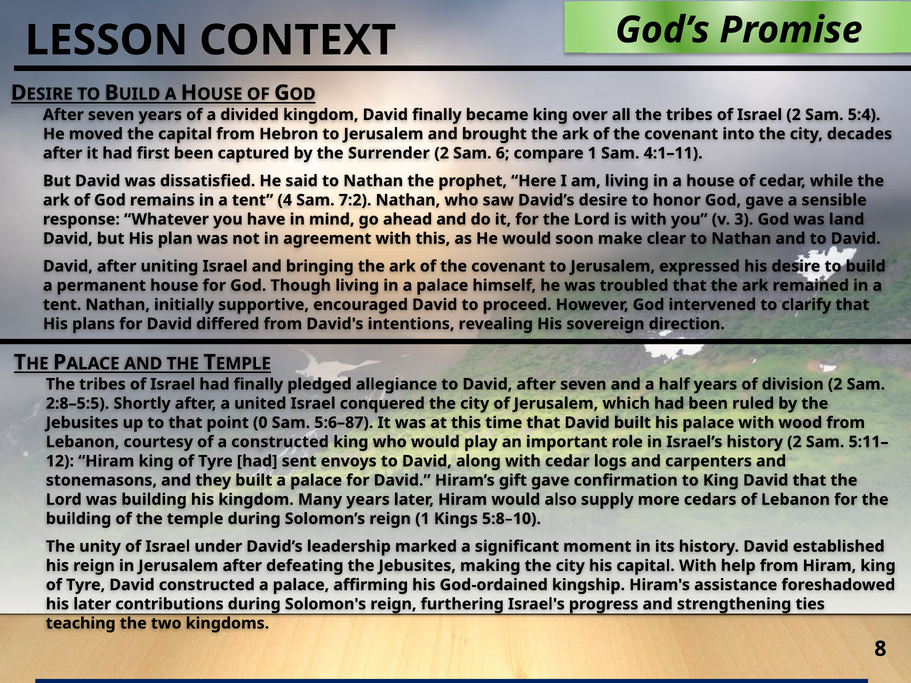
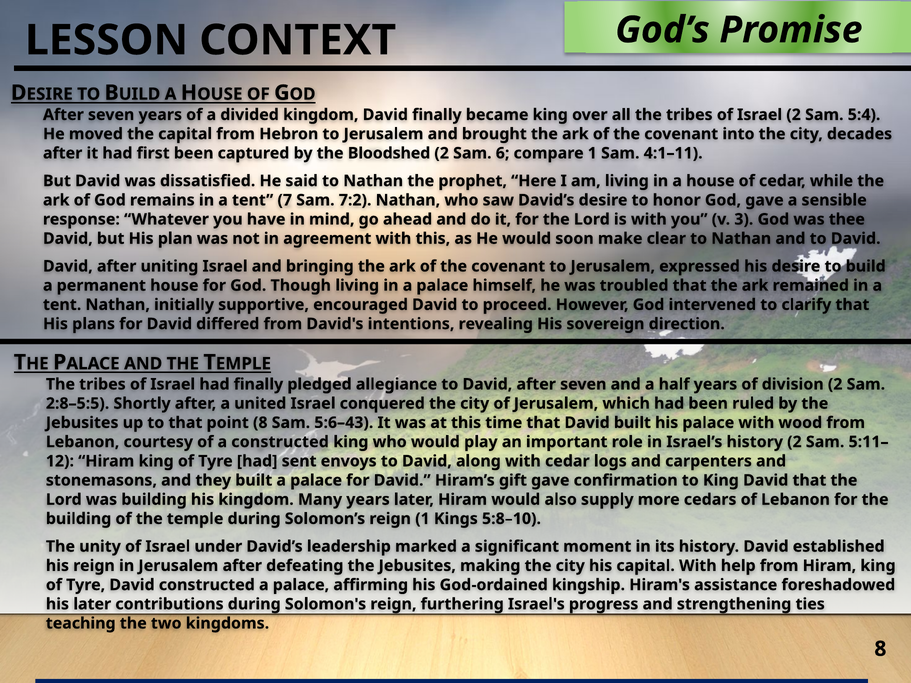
Surrender: Surrender -> Bloodshed
4: 4 -> 7
land: land -> thee
point 0: 0 -> 8
5:6–87: 5:6–87 -> 5:6–43
